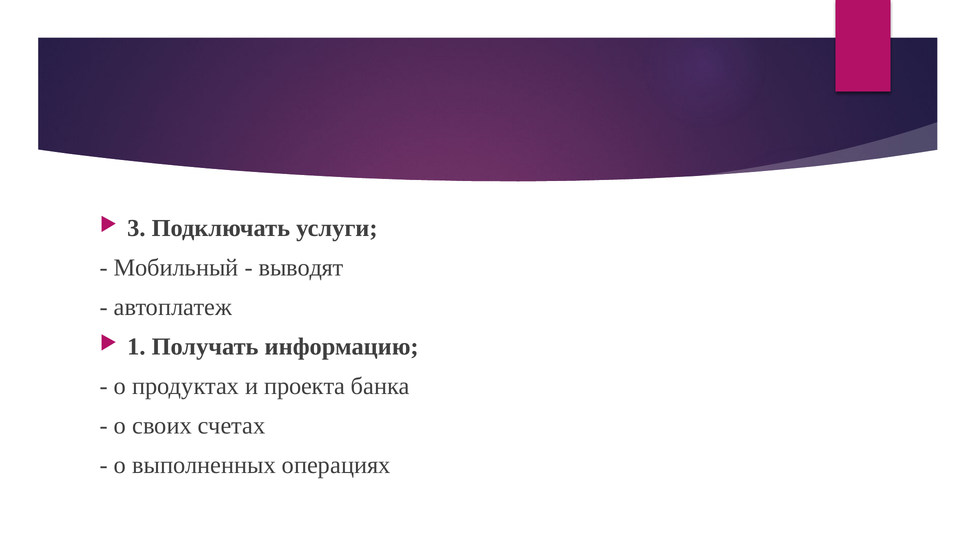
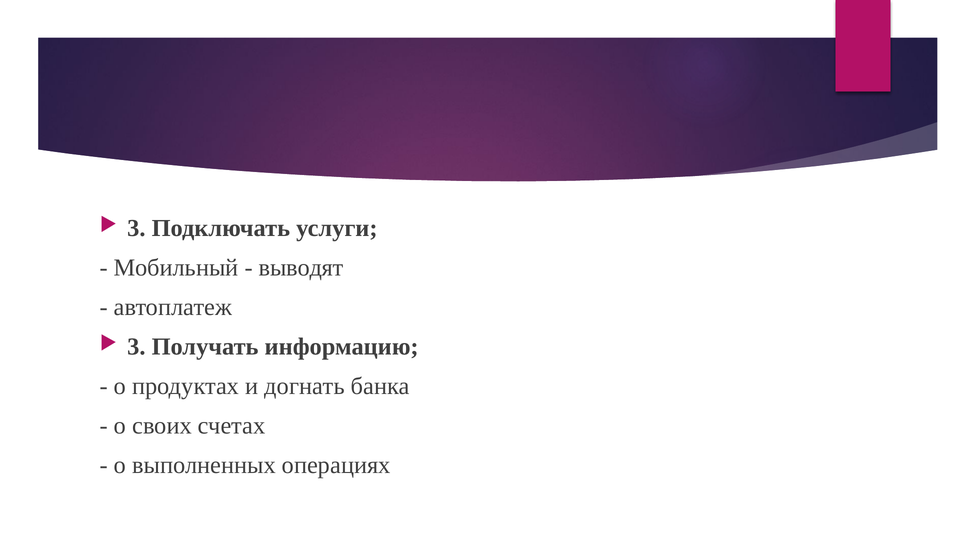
1 at (136, 347): 1 -> 3
проекта: проекта -> догнать
